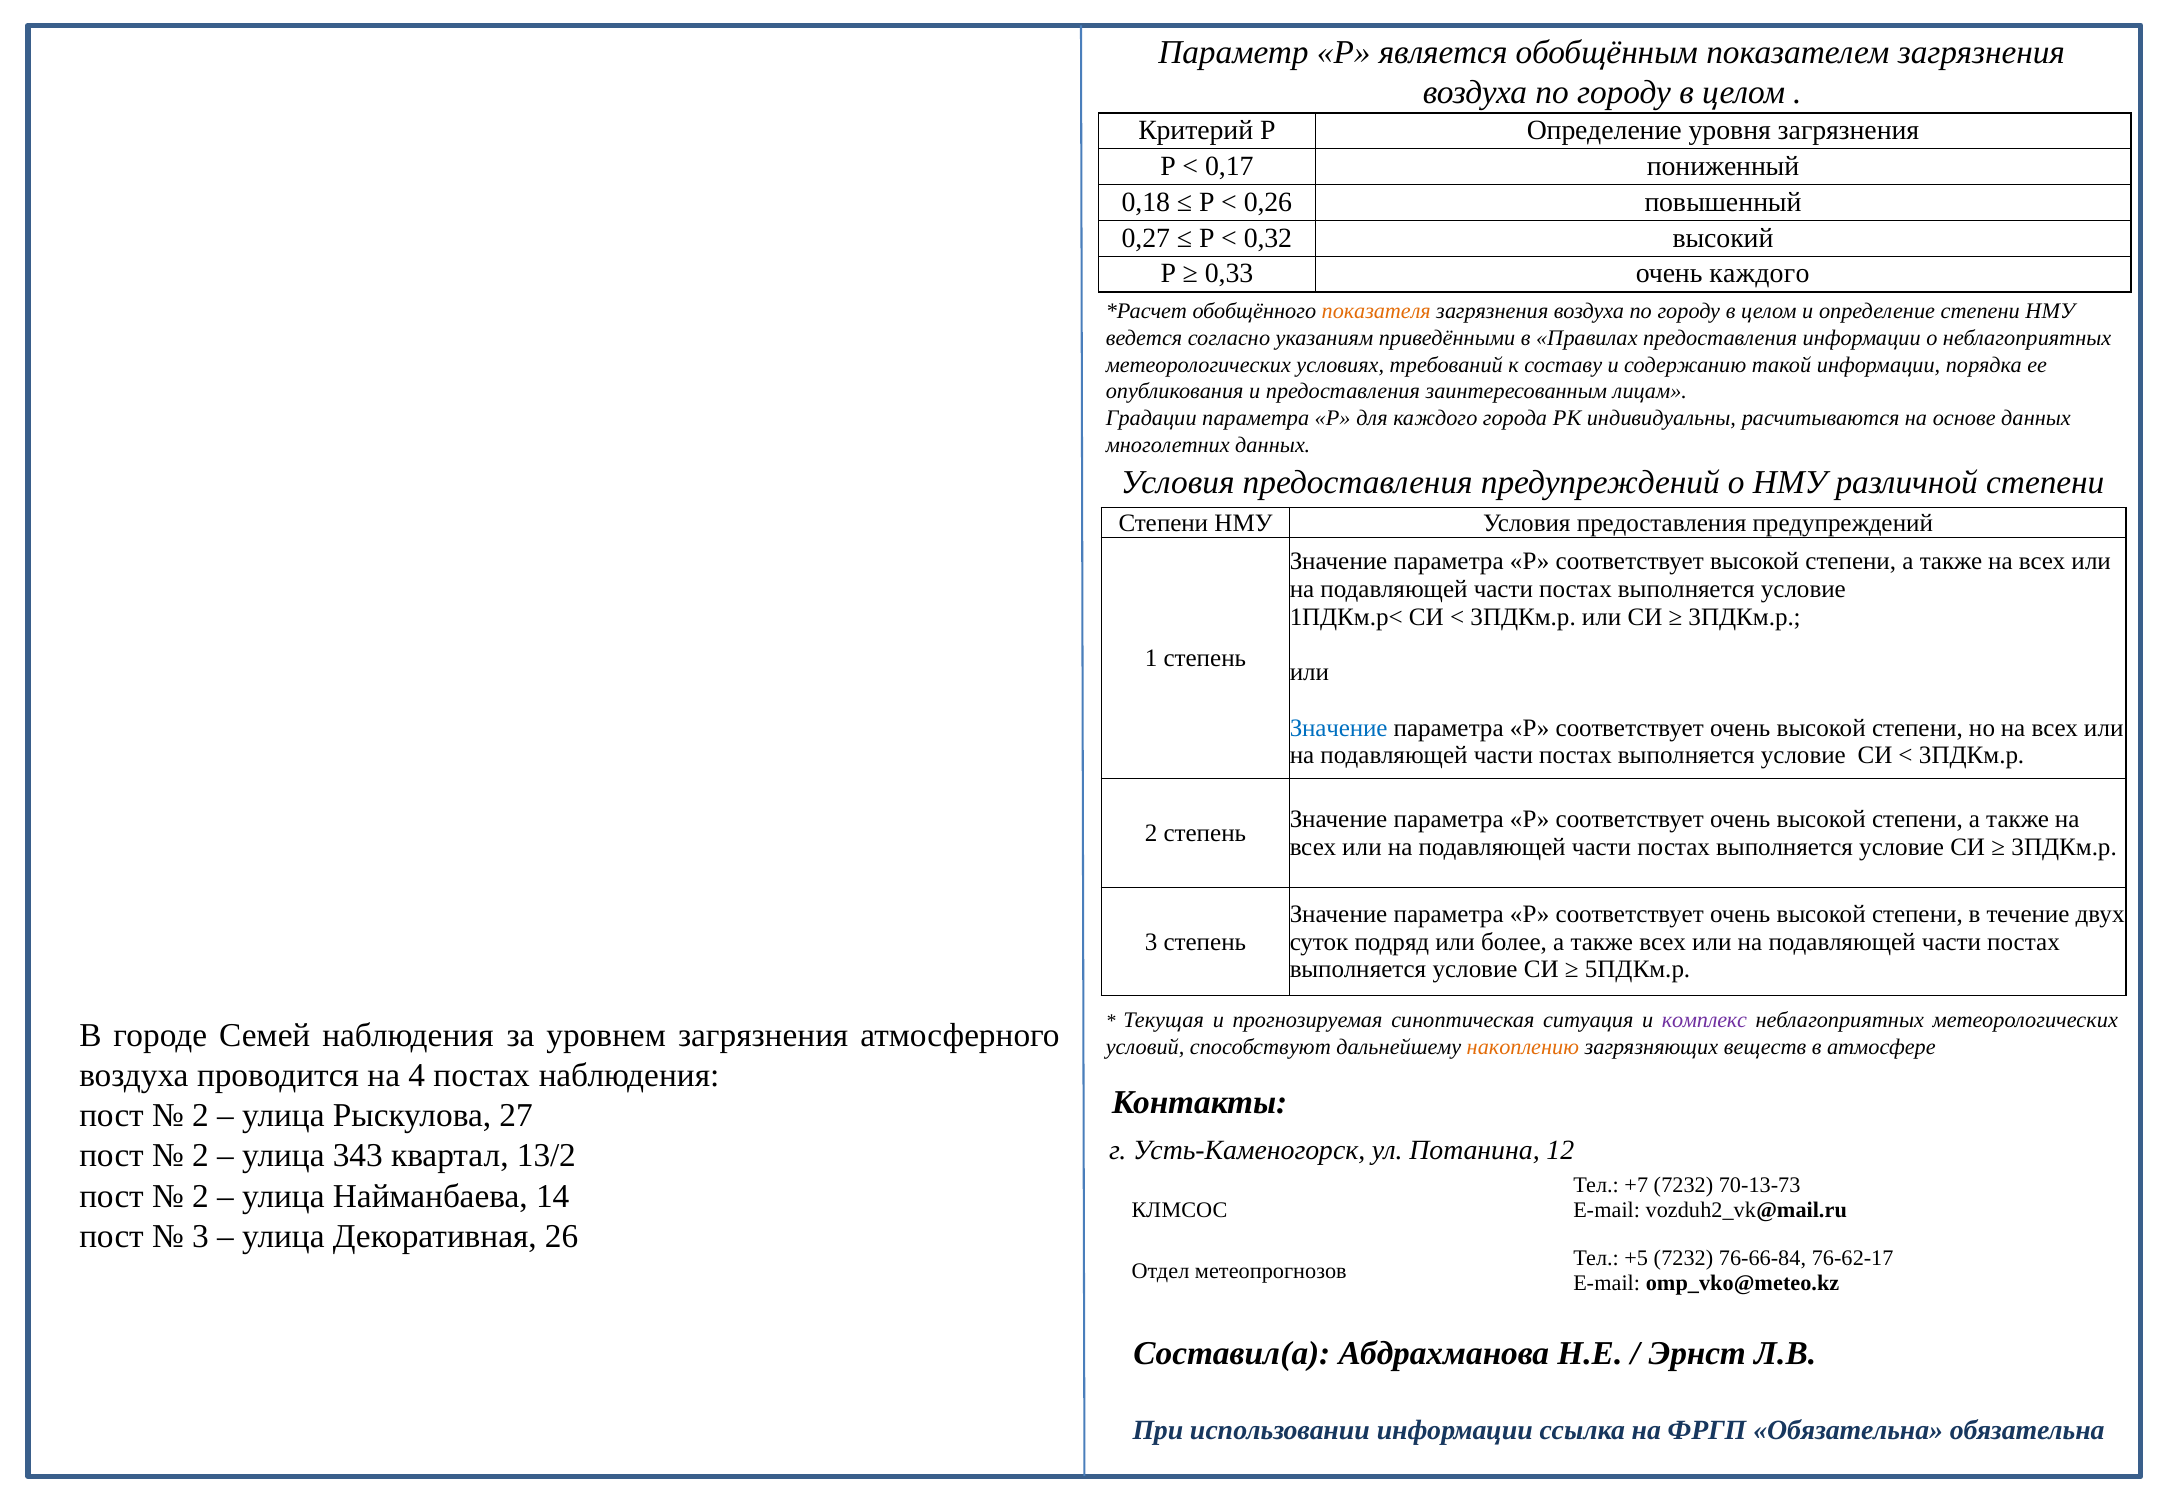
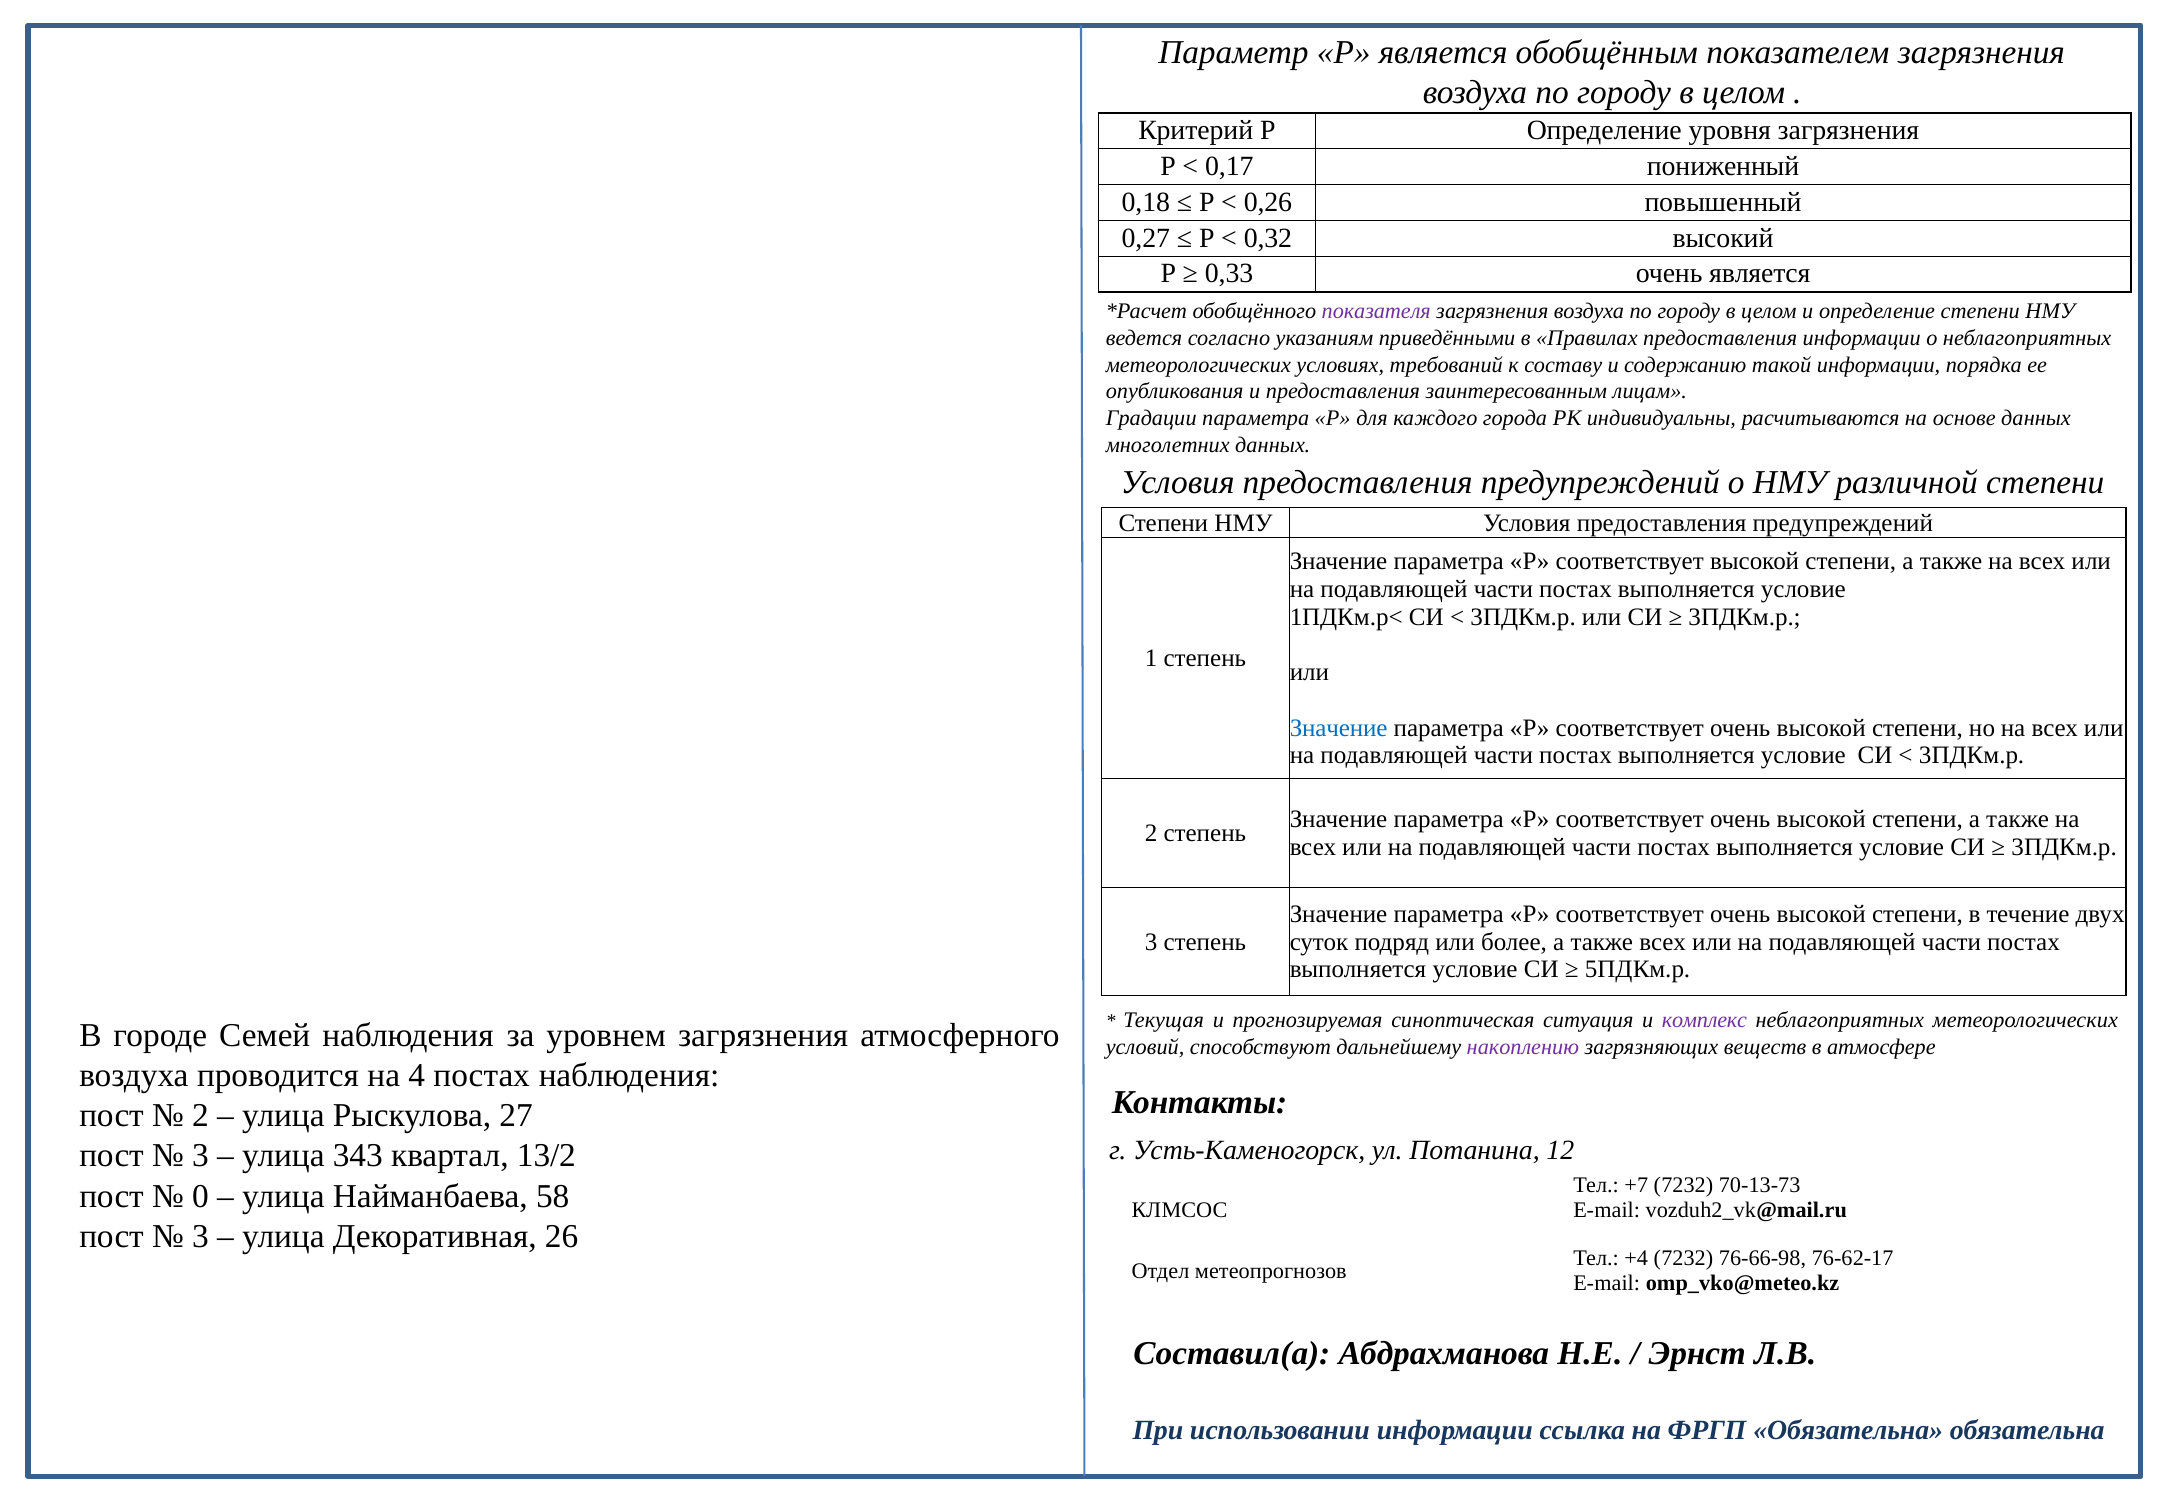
очень каждого: каждого -> является
показателя colour: orange -> purple
накоплению colour: orange -> purple
2 at (201, 1156): 2 -> 3
2 at (201, 1196): 2 -> 0
14: 14 -> 58
+5: +5 -> +4
76-66-84: 76-66-84 -> 76-66-98
